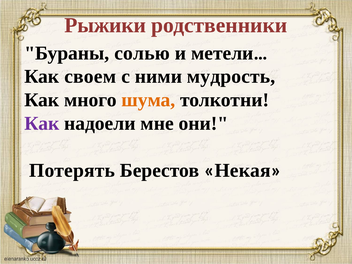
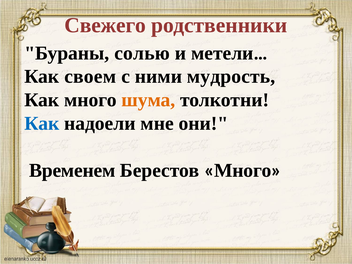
Рыжики: Рыжики -> Свежего
Как at (42, 123) colour: purple -> blue
Потерять: Потерять -> Временем
Некая at (243, 170): Некая -> Много
